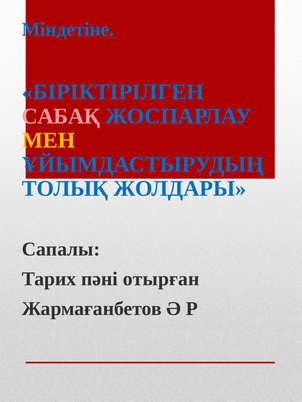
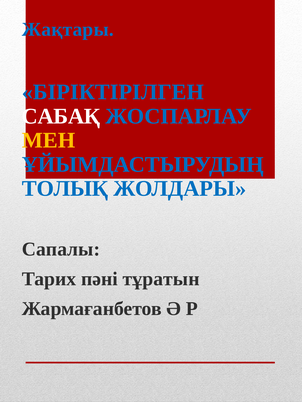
Міндетіне: Міндетіне -> Жақтары
САБАҚ colour: pink -> white
отырған: отырған -> тұратын
